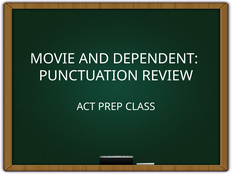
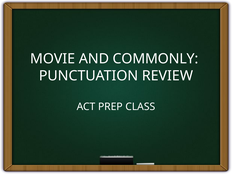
DEPENDENT: DEPENDENT -> COMMONLY
